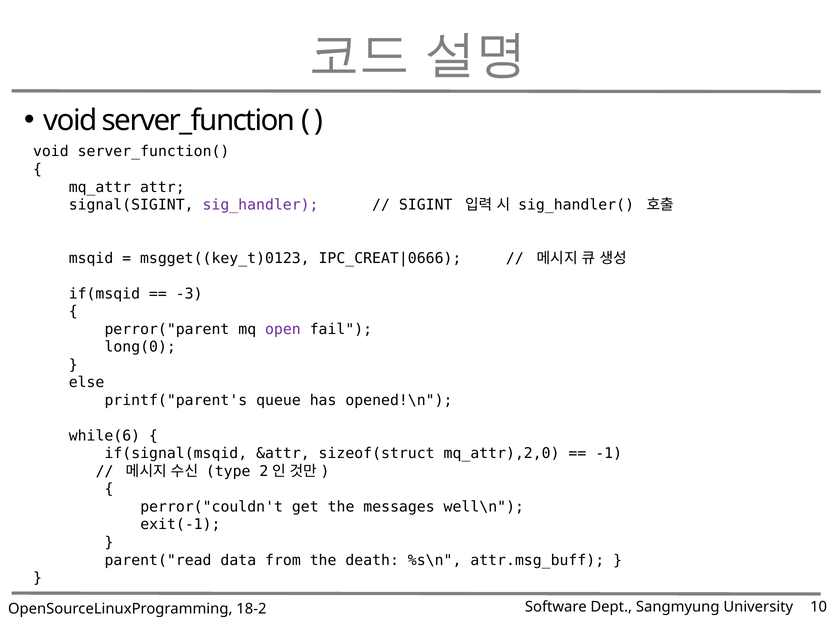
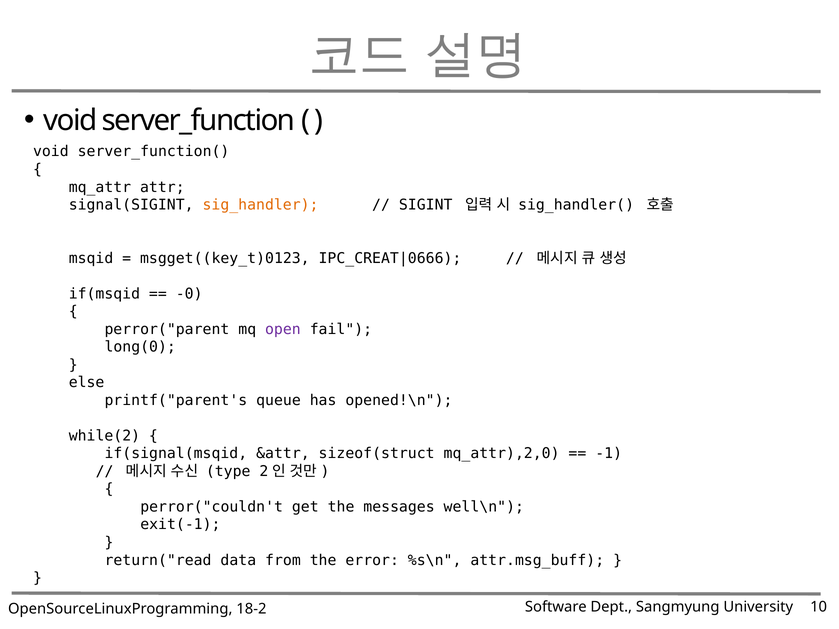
sig_handler colour: purple -> orange
-3: -3 -> -0
while(6: while(6 -> while(2
parent("read: parent("read -> return("read
death: death -> error
